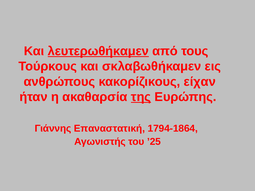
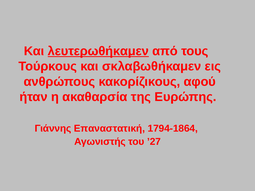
είχαν: είχαν -> αφού
της underline: present -> none
’25: ’25 -> ’27
